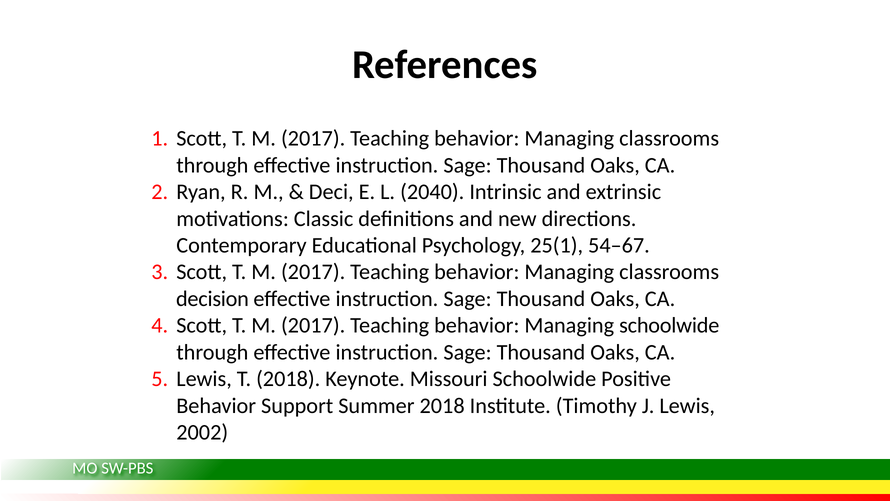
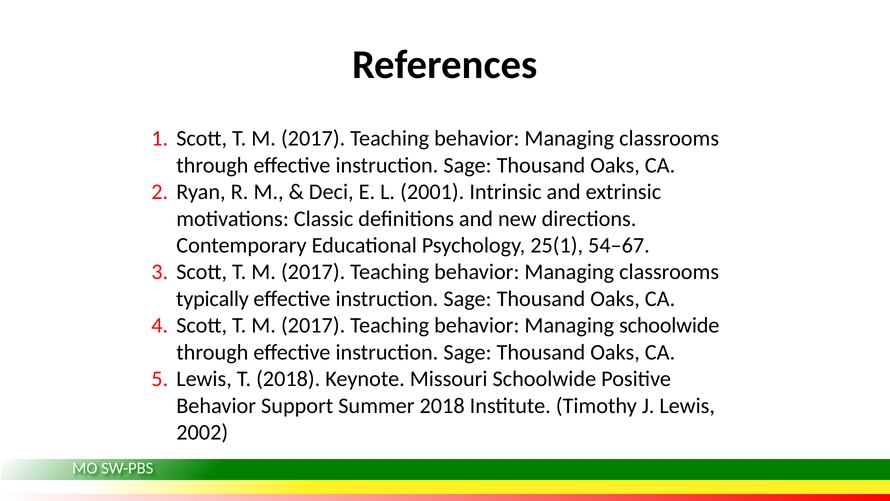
2040: 2040 -> 2001
decision: decision -> typically
